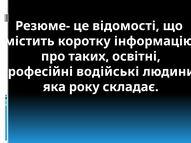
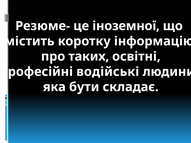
відомості: відомості -> іноземної
року: року -> бути
